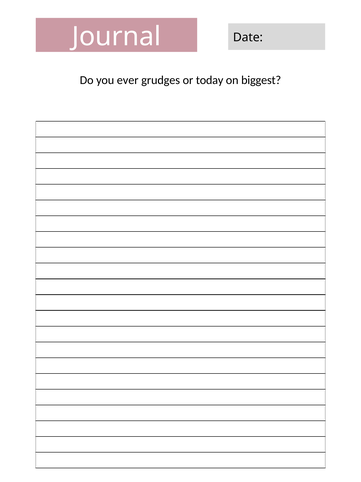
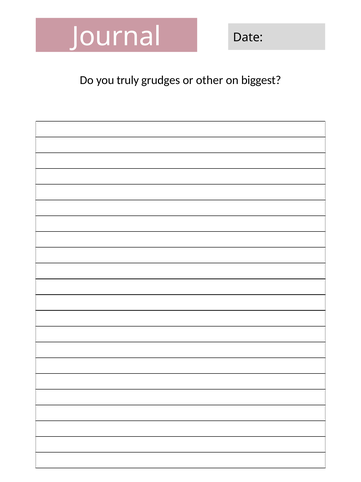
ever: ever -> truly
today: today -> other
